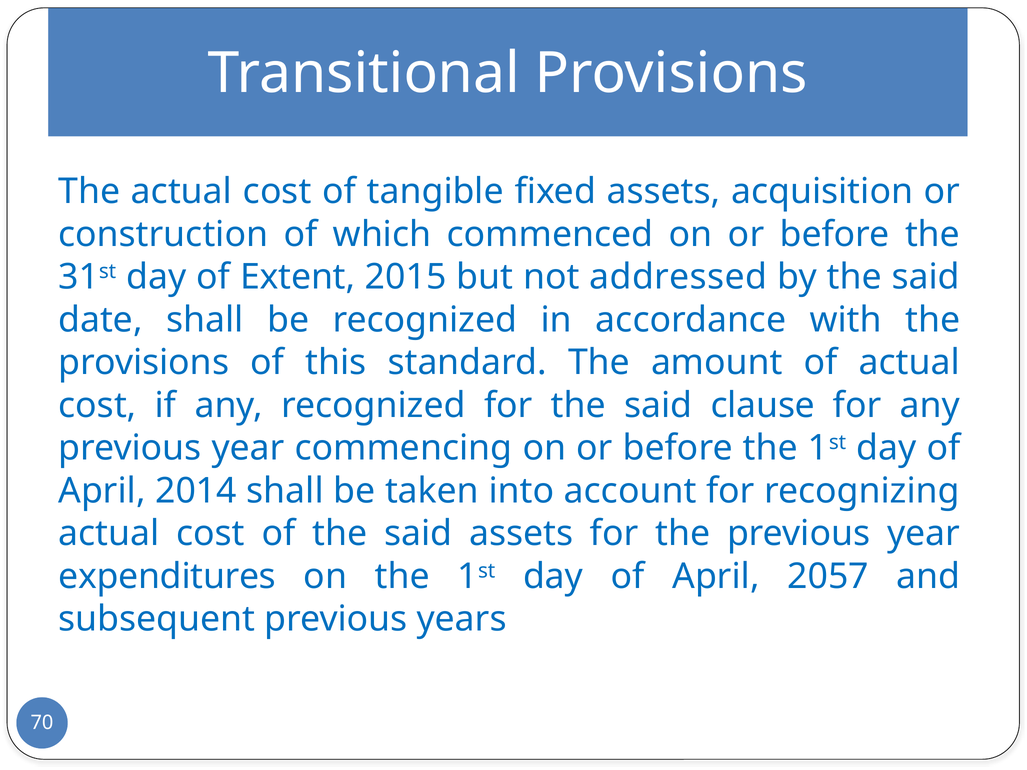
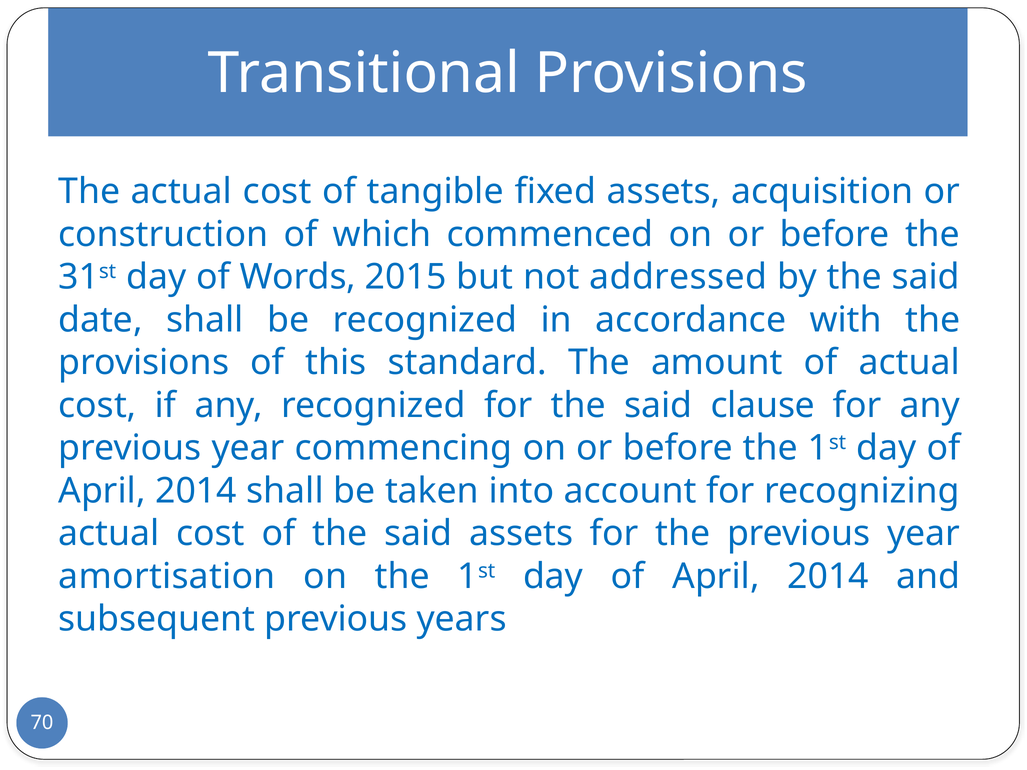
Extent: Extent -> Words
expenditures: expenditures -> amortisation
2057 at (828, 577): 2057 -> 2014
